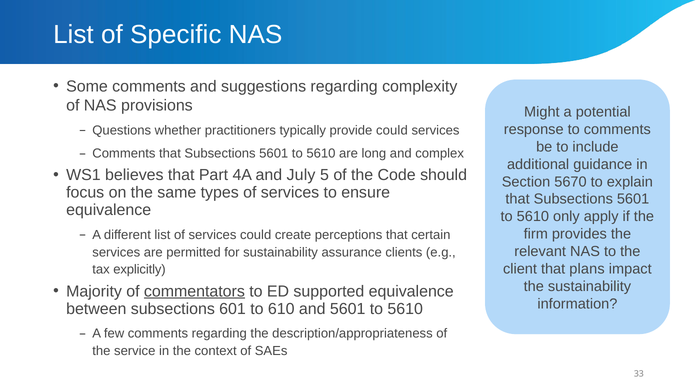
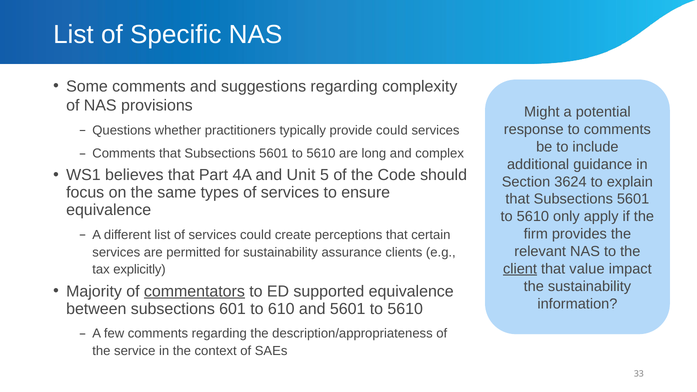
July: July -> Unit
5670: 5670 -> 3624
client underline: none -> present
plans: plans -> value
